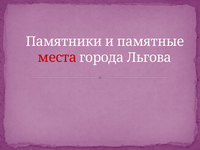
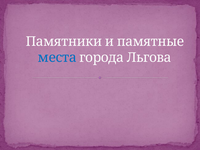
места colour: red -> blue
